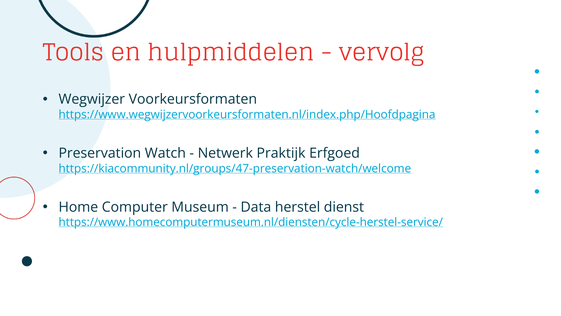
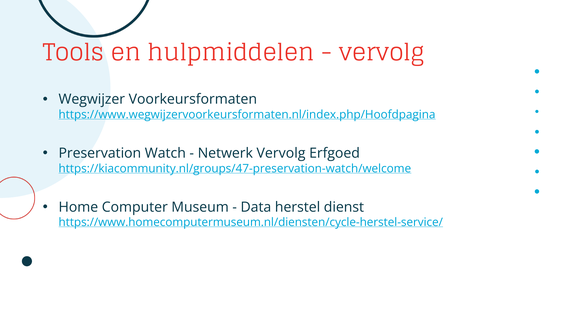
Netwerk Praktijk: Praktijk -> Vervolg
